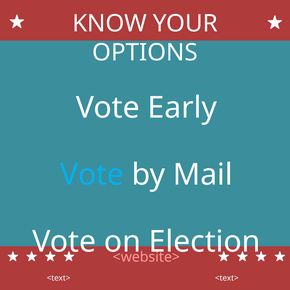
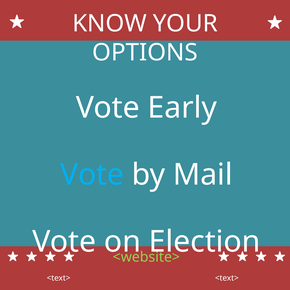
<website> colour: pink -> light green
